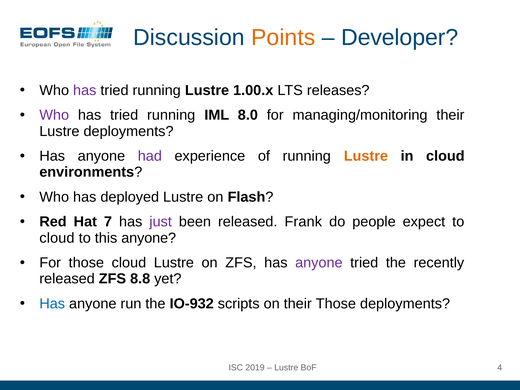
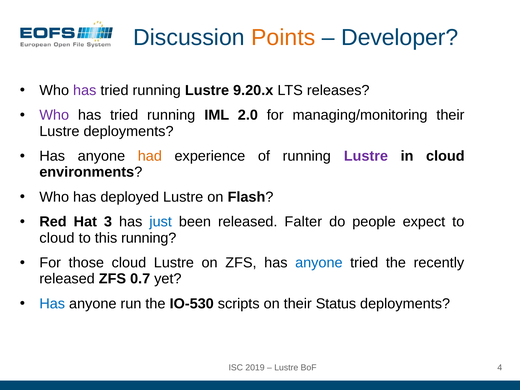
1.00.x: 1.00.x -> 9.20.x
8.0: 8.0 -> 2.0
had colour: purple -> orange
Lustre at (366, 156) colour: orange -> purple
7: 7 -> 3
just colour: purple -> blue
Frank: Frank -> Falter
this anyone: anyone -> running
anyone at (319, 263) colour: purple -> blue
8.8: 8.8 -> 0.7
IO-932: IO-932 -> IO-530
their Those: Those -> Status
